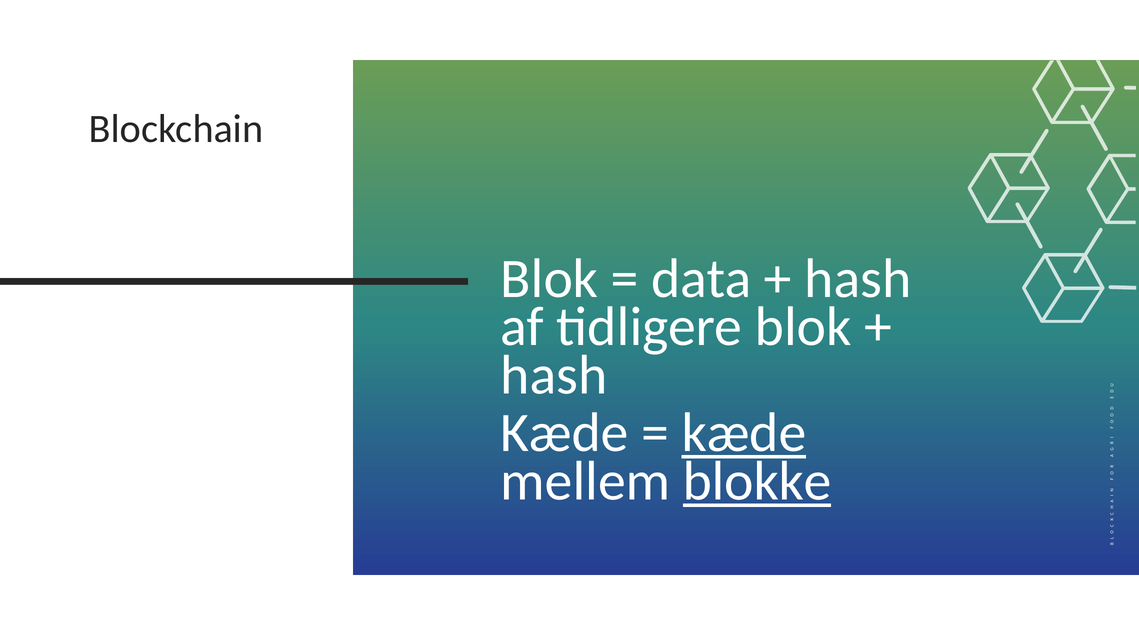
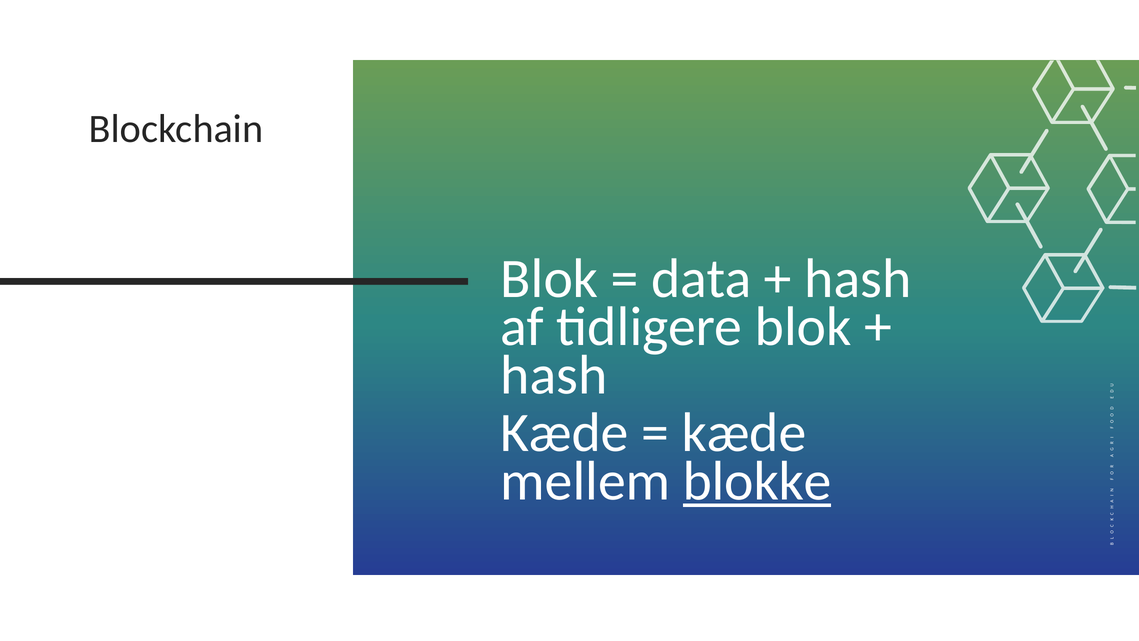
kæde at (744, 433) underline: present -> none
